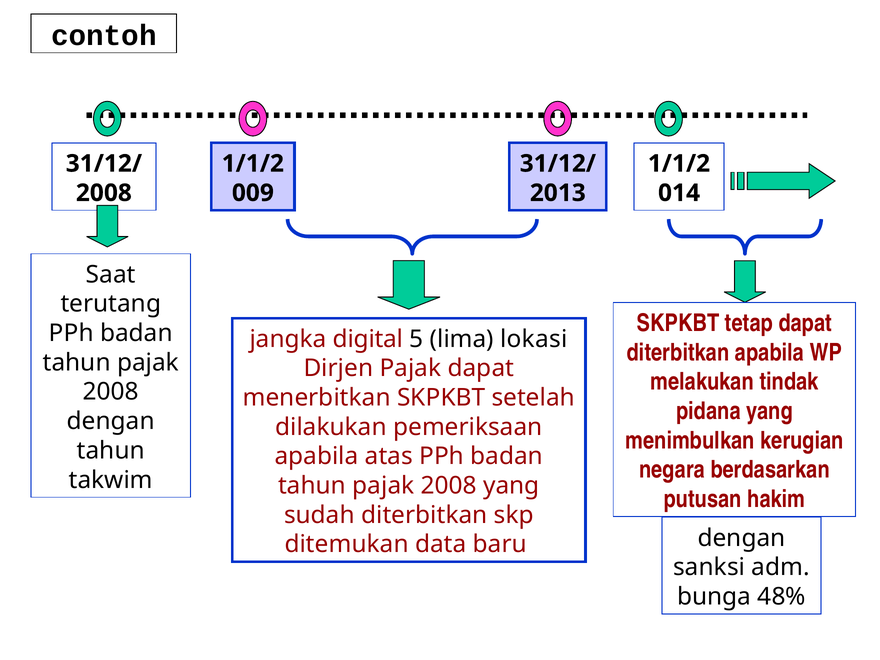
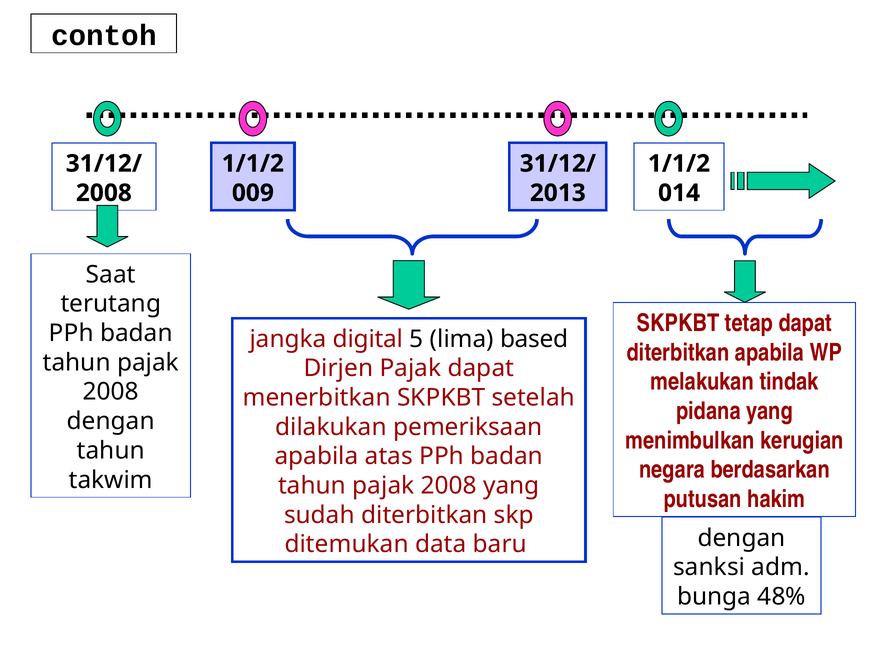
lokasi: lokasi -> based
